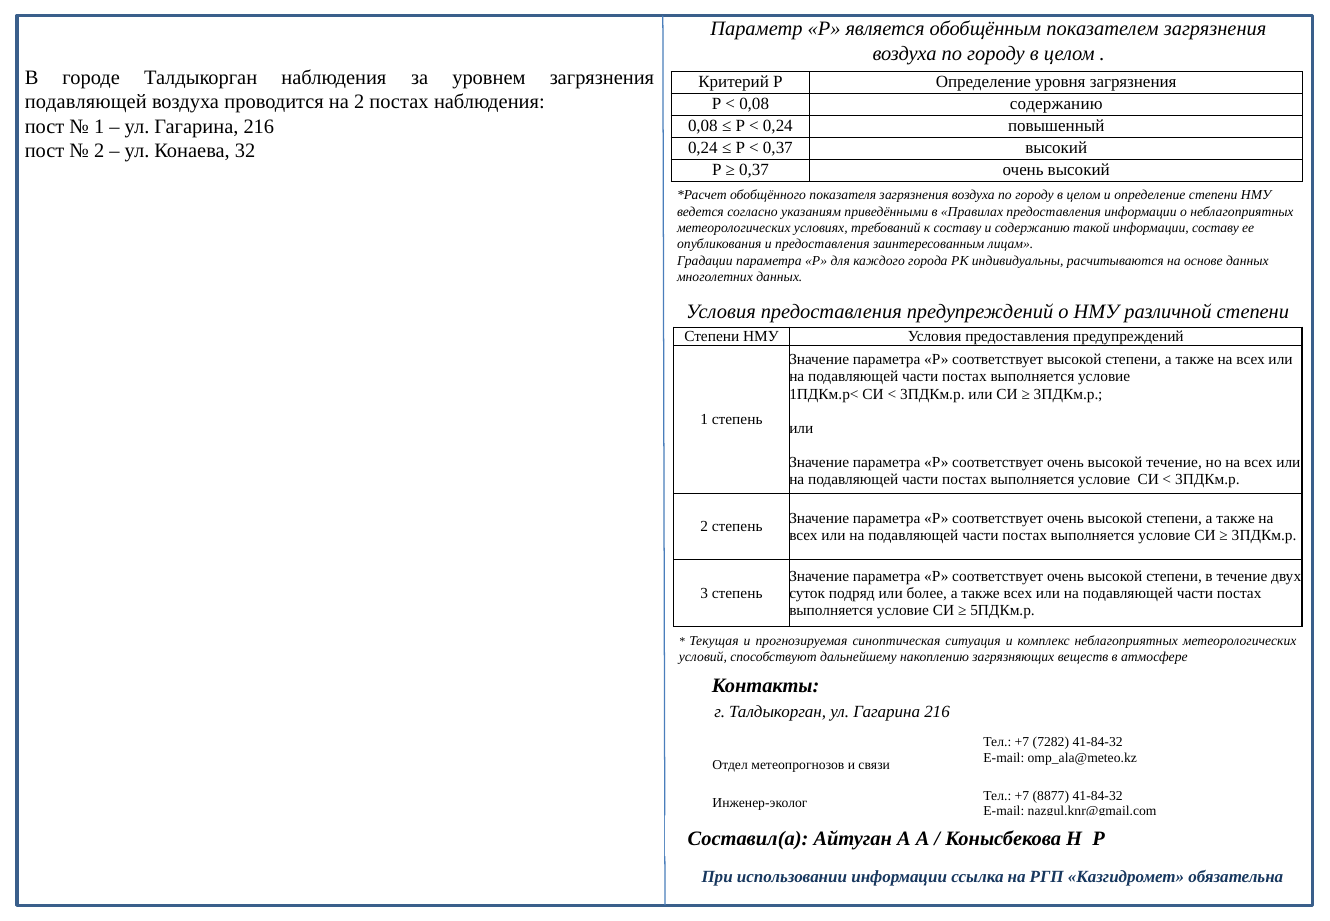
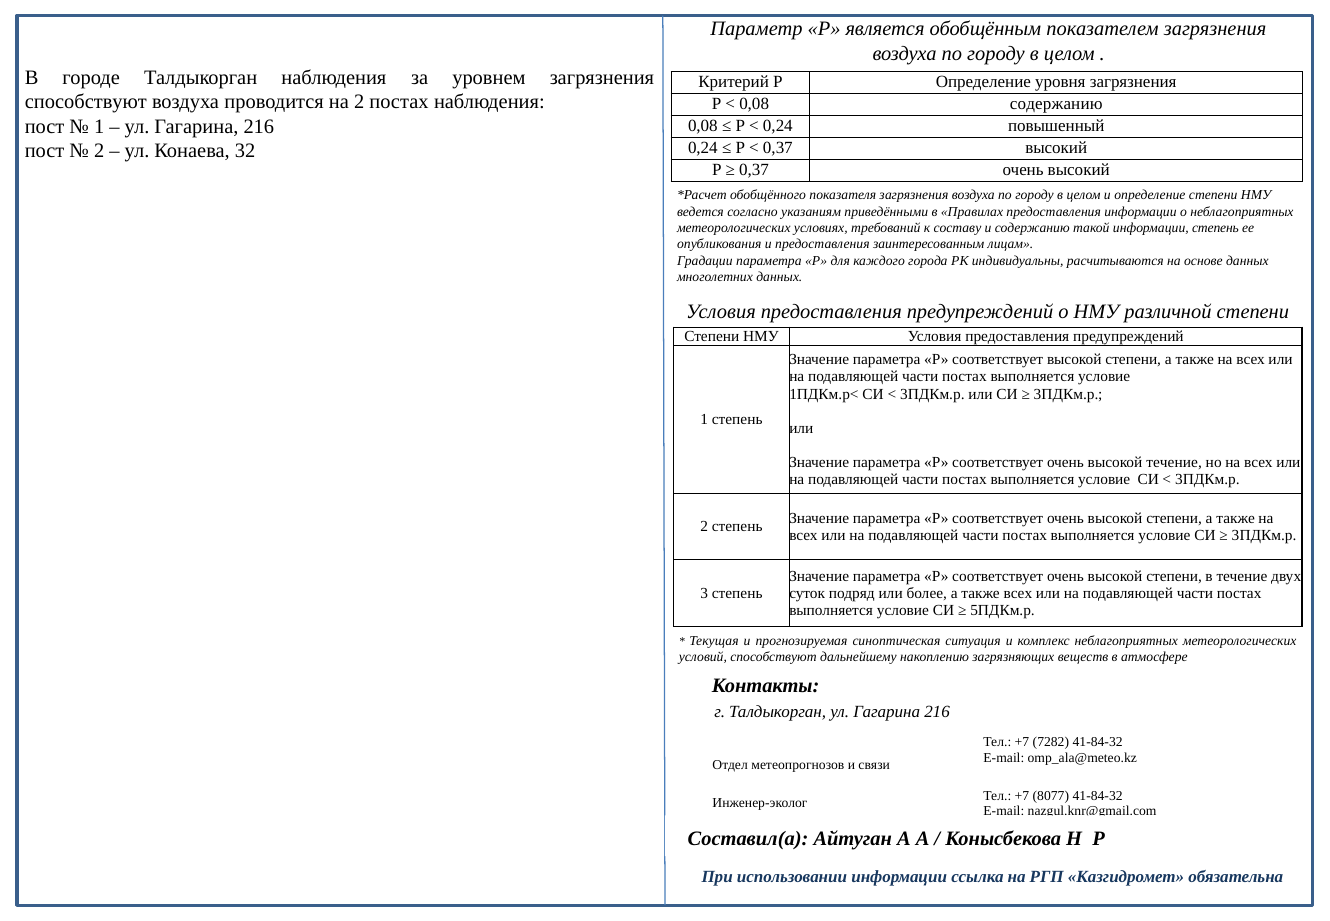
подавляющей at (86, 102): подавляющей -> способствуют
информации составу: составу -> степень
8877: 8877 -> 8077
